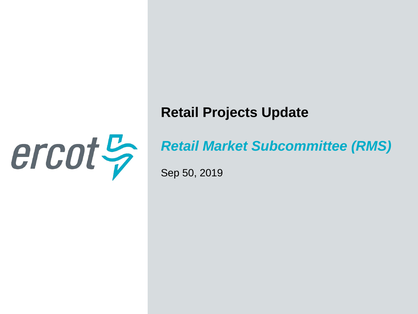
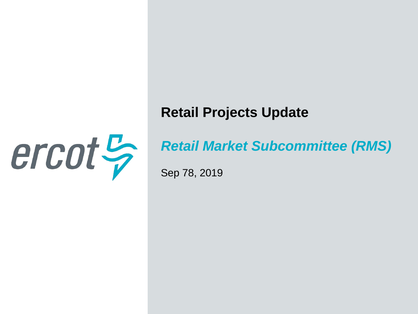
50: 50 -> 78
